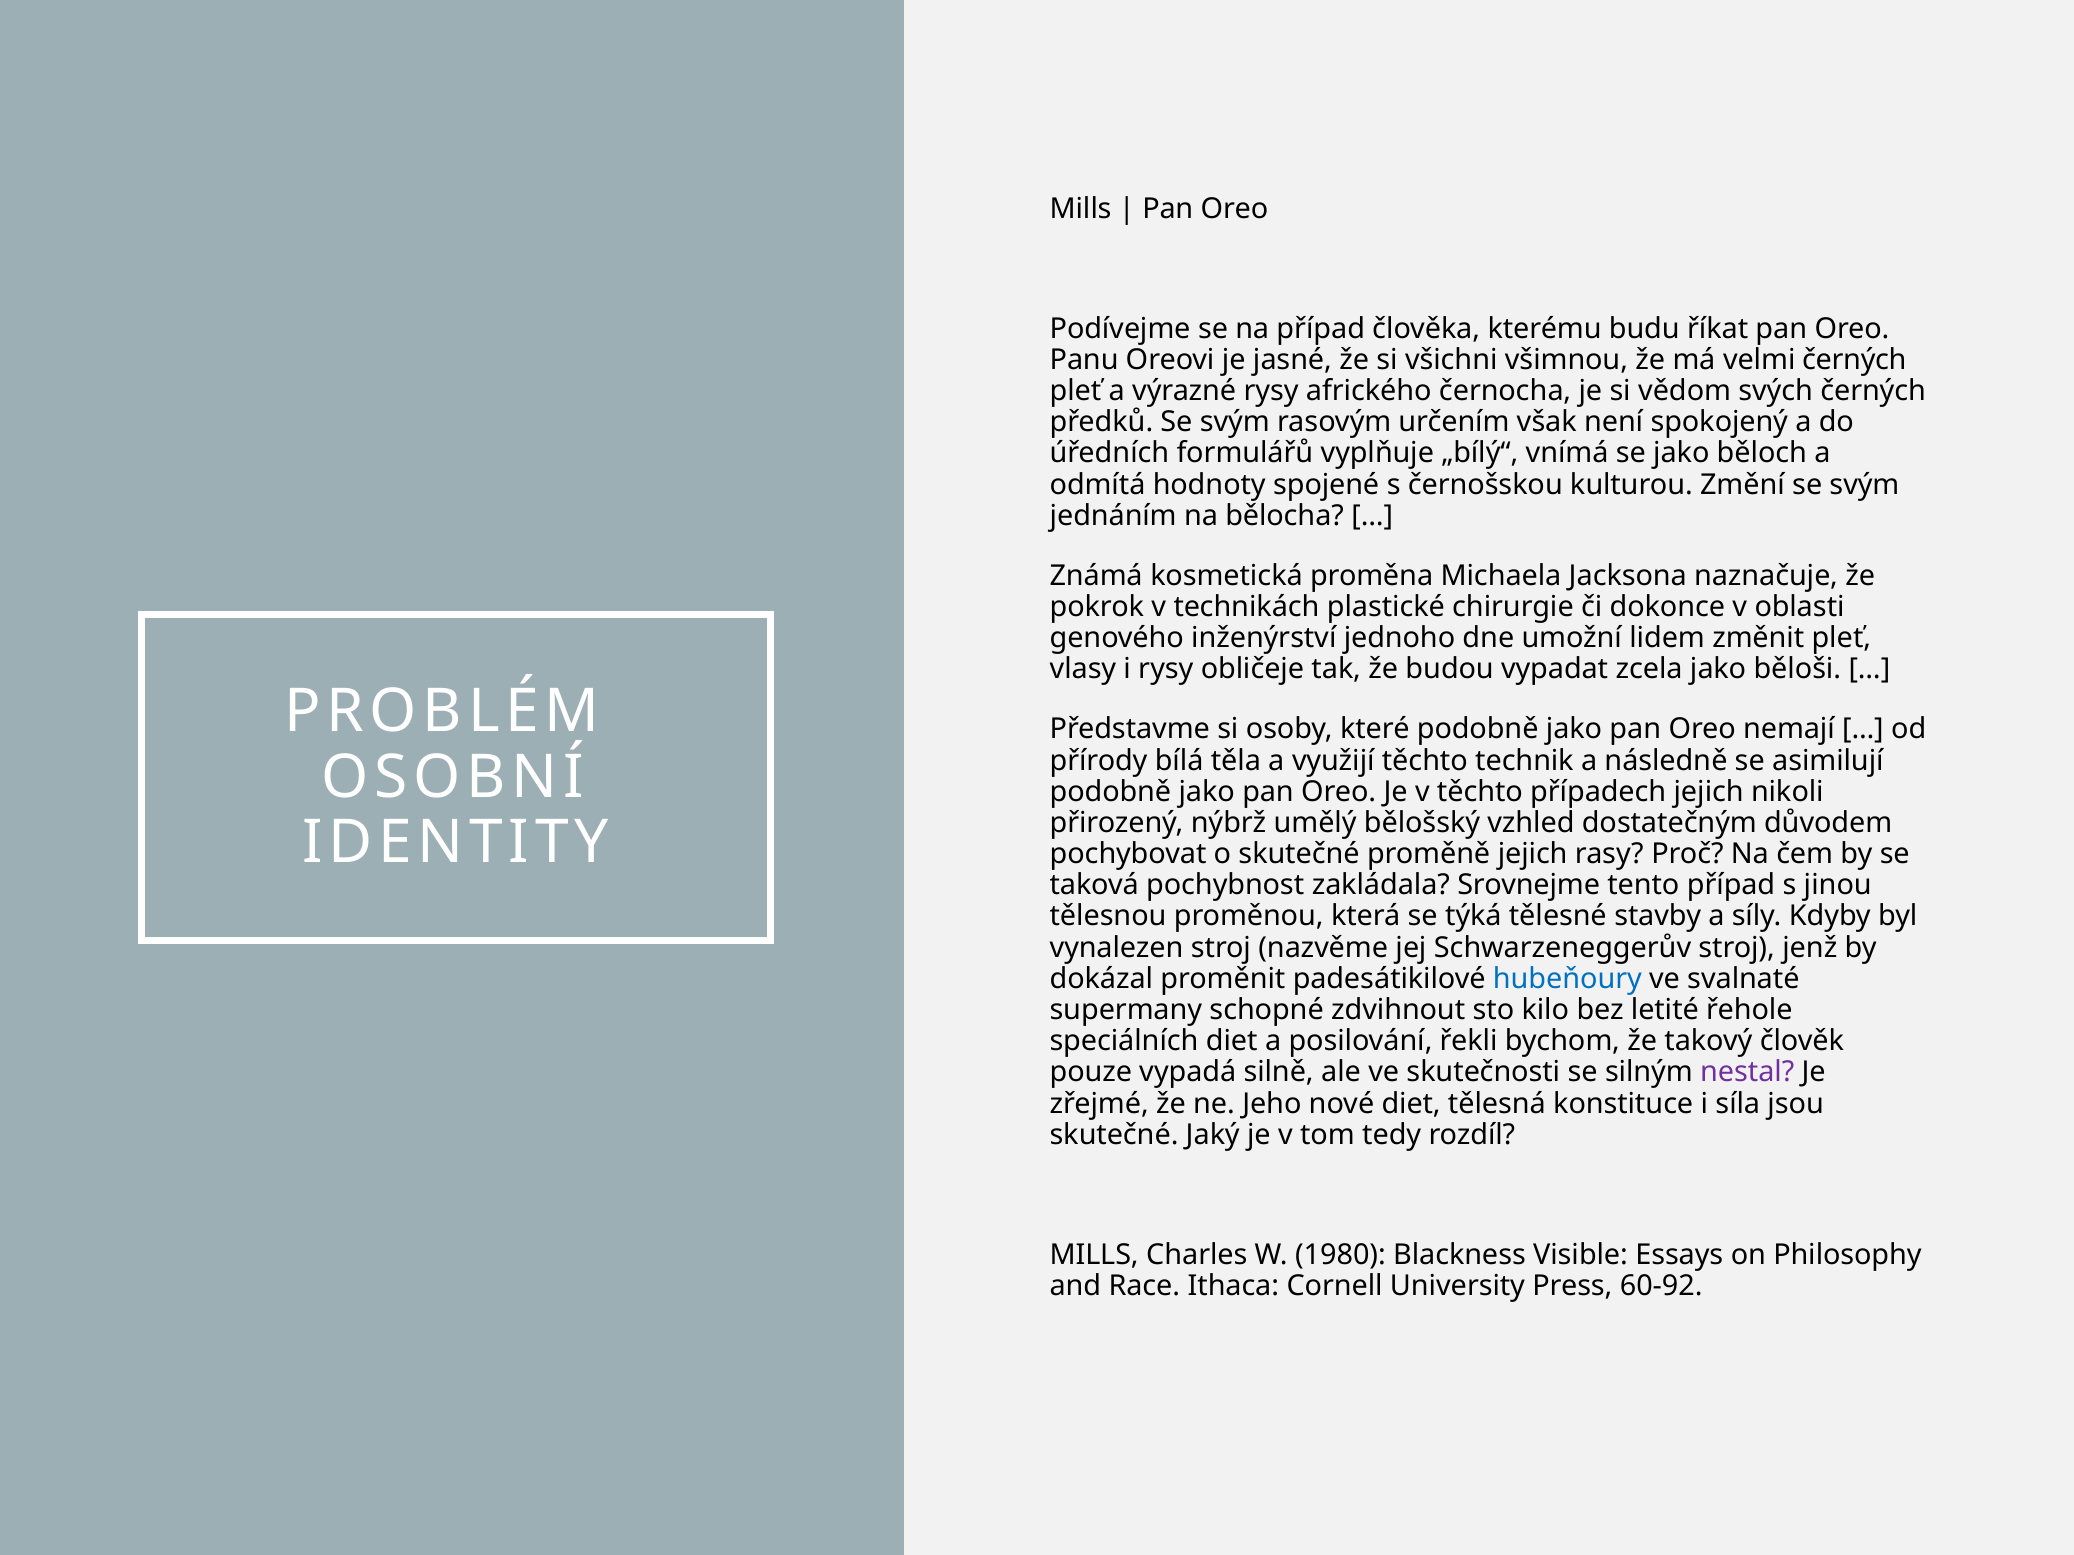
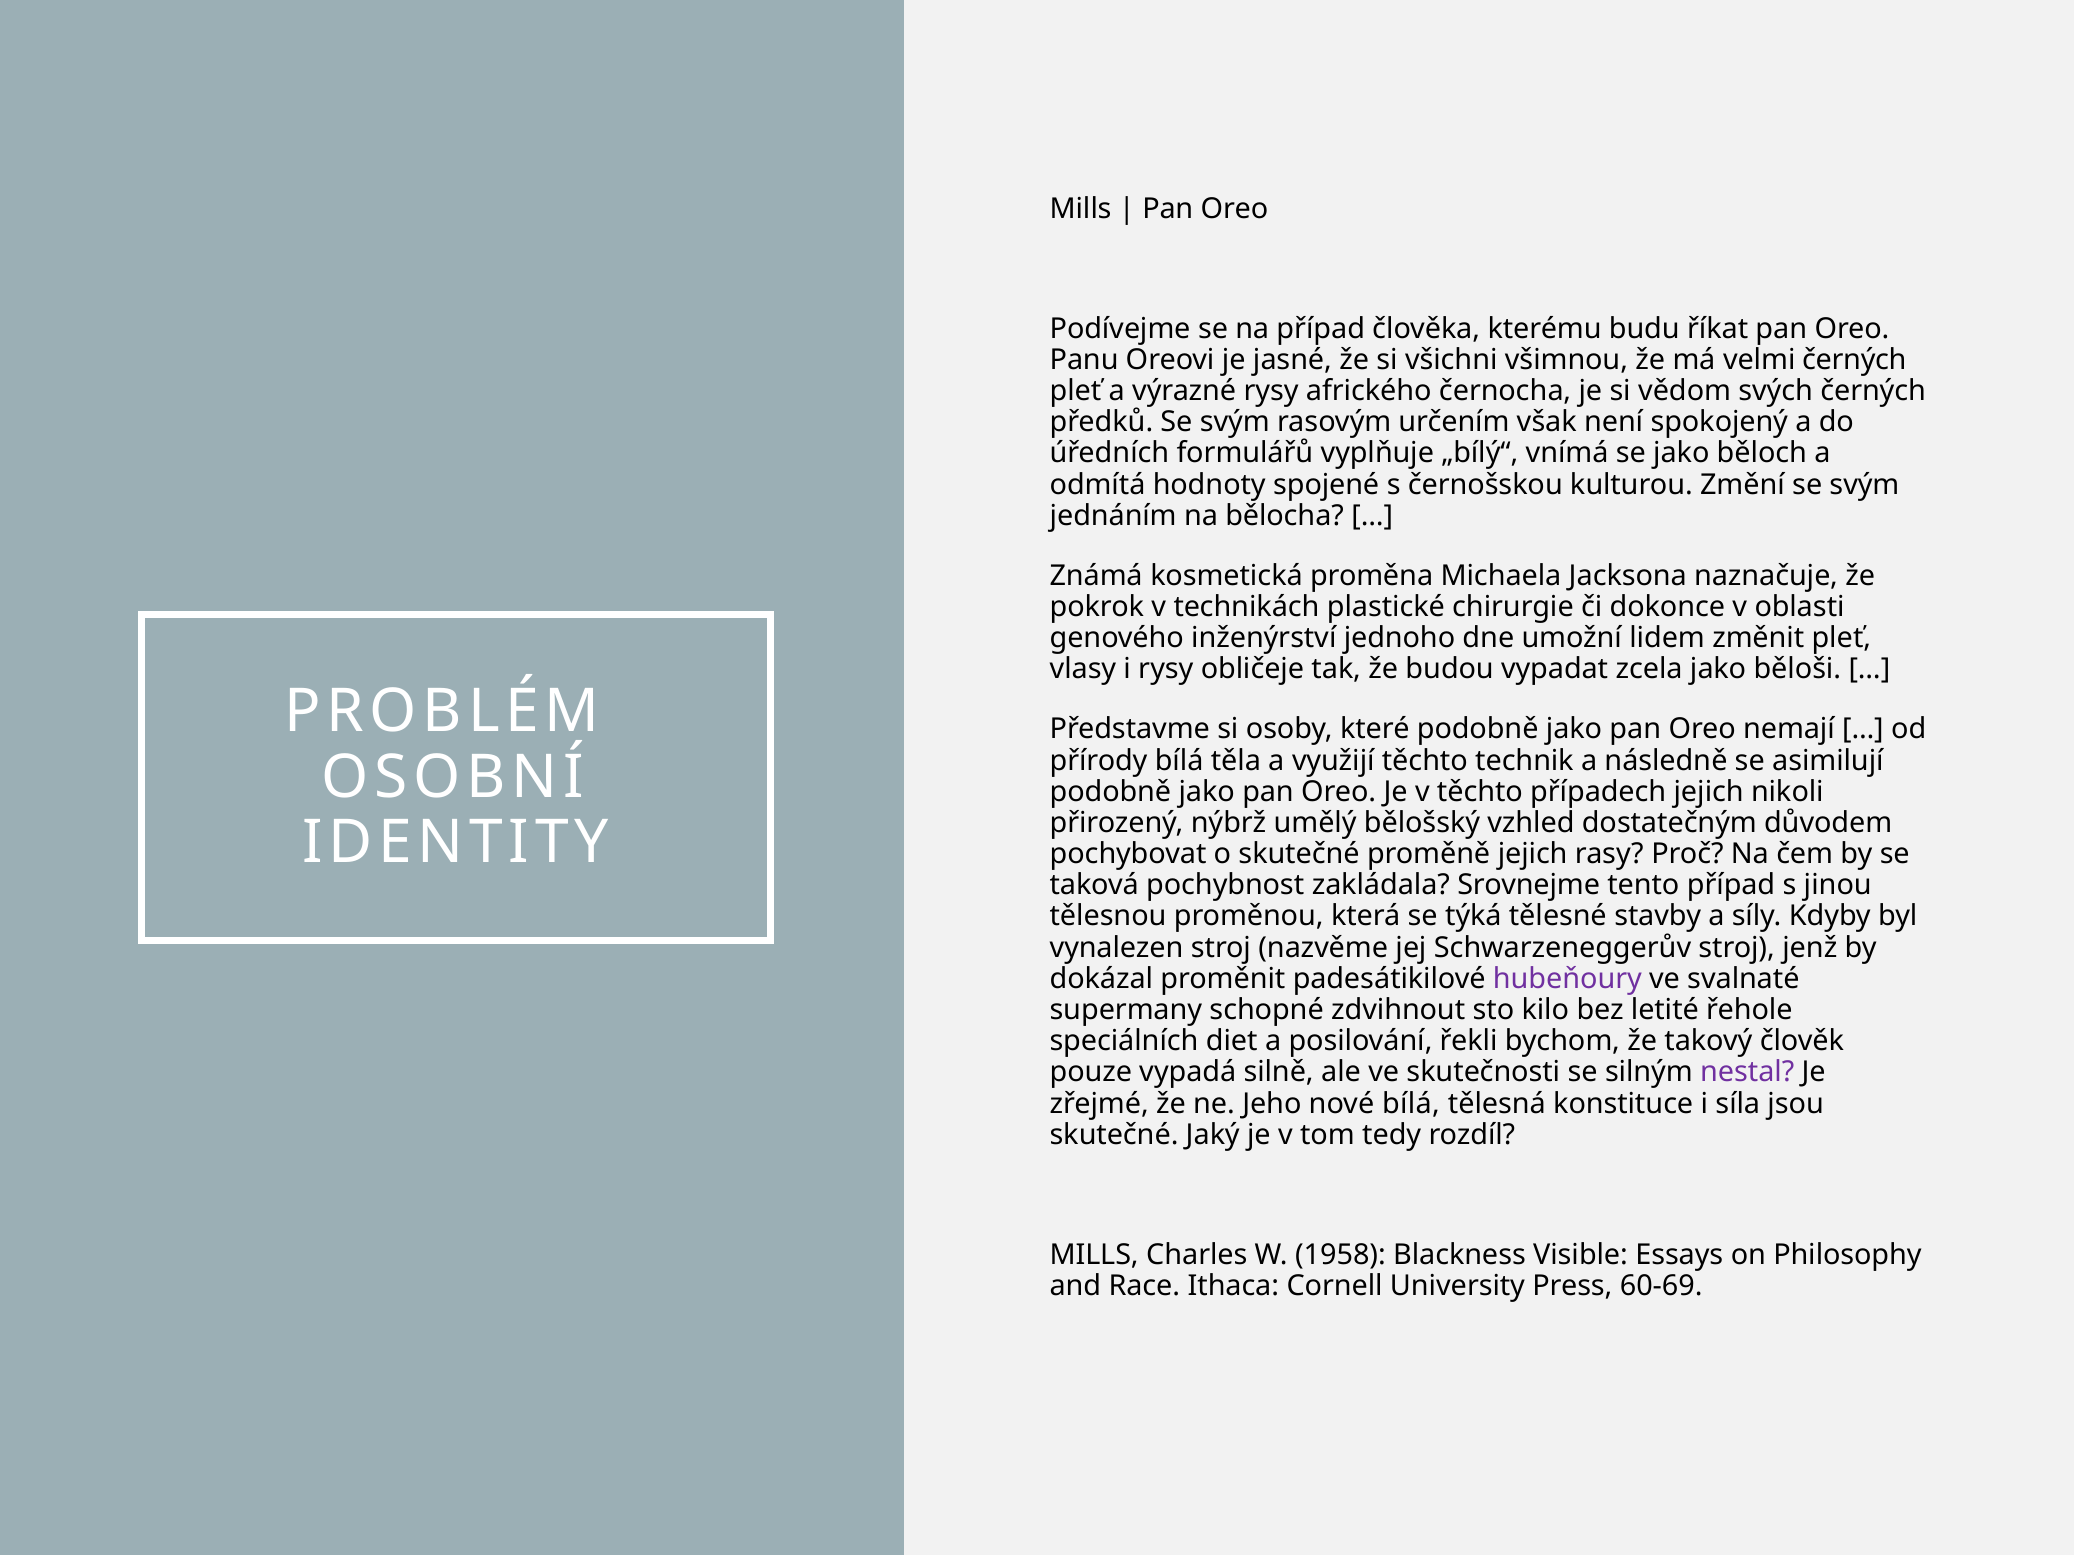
hubeňoury colour: blue -> purple
nové diet: diet -> bílá
1980: 1980 -> 1958
60-92: 60-92 -> 60-69
